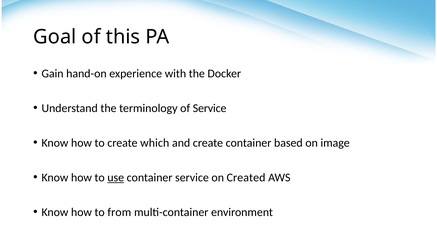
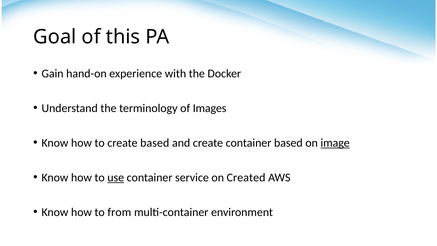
of Service: Service -> Images
create which: which -> based
image underline: none -> present
